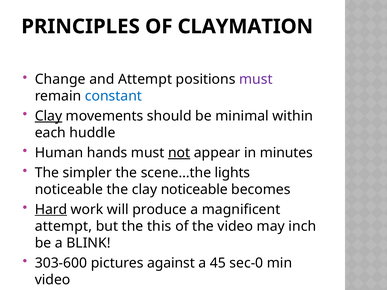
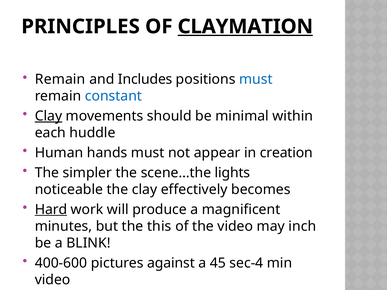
CLAYMATION underline: none -> present
Change at (60, 79): Change -> Remain
and Attempt: Attempt -> Includes
must at (256, 79) colour: purple -> blue
not underline: present -> none
minutes: minutes -> creation
clay noticeable: noticeable -> effectively
attempt at (63, 226): attempt -> minutes
303-600: 303-600 -> 400-600
sec-0: sec-0 -> sec-4
